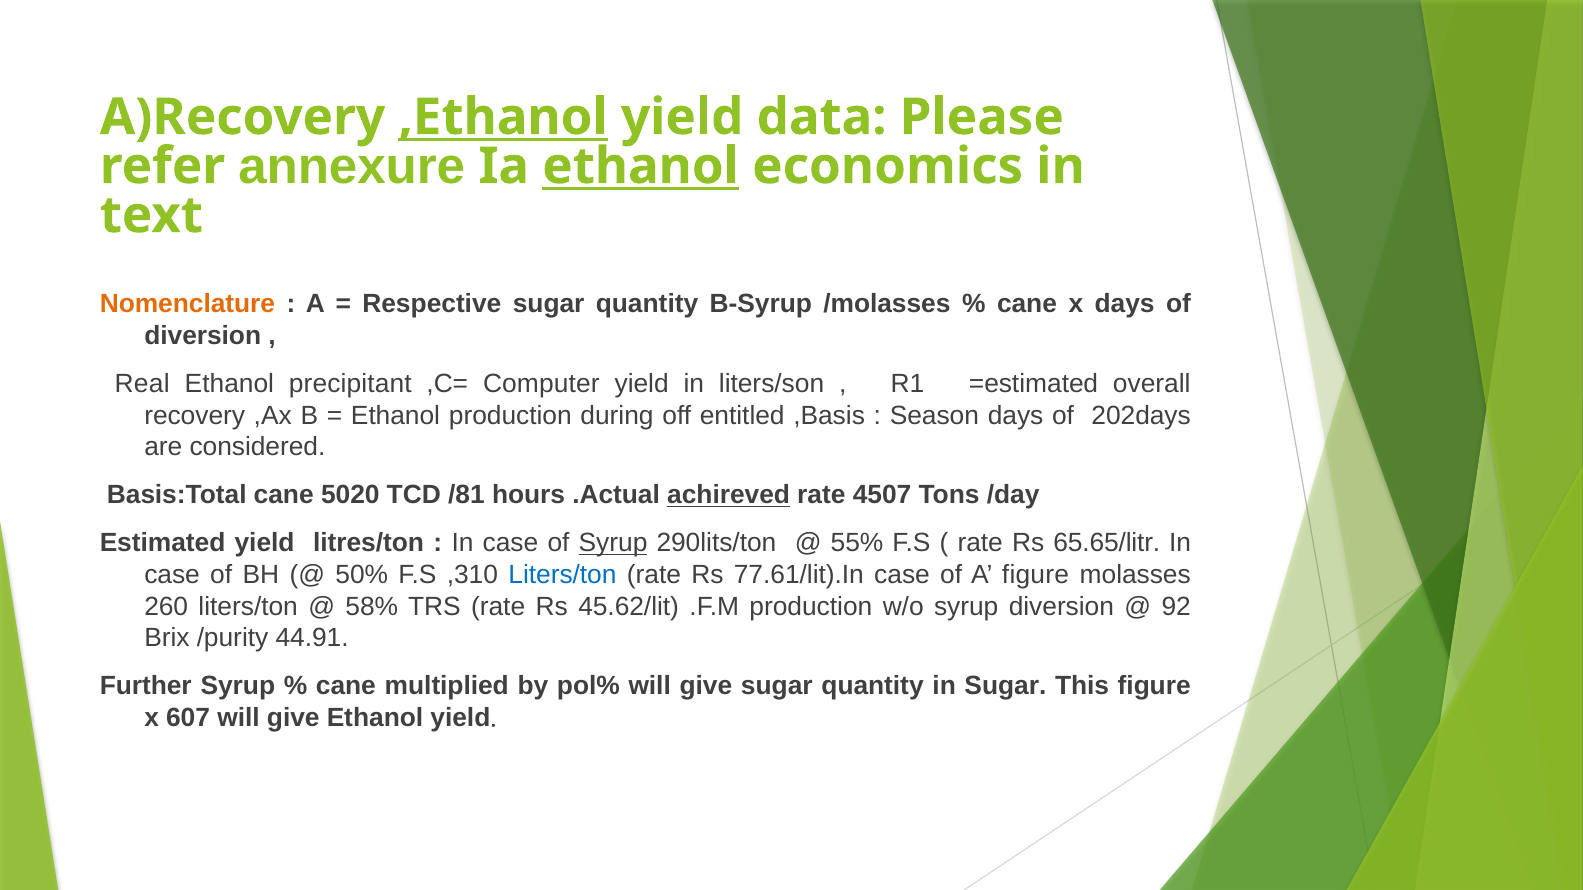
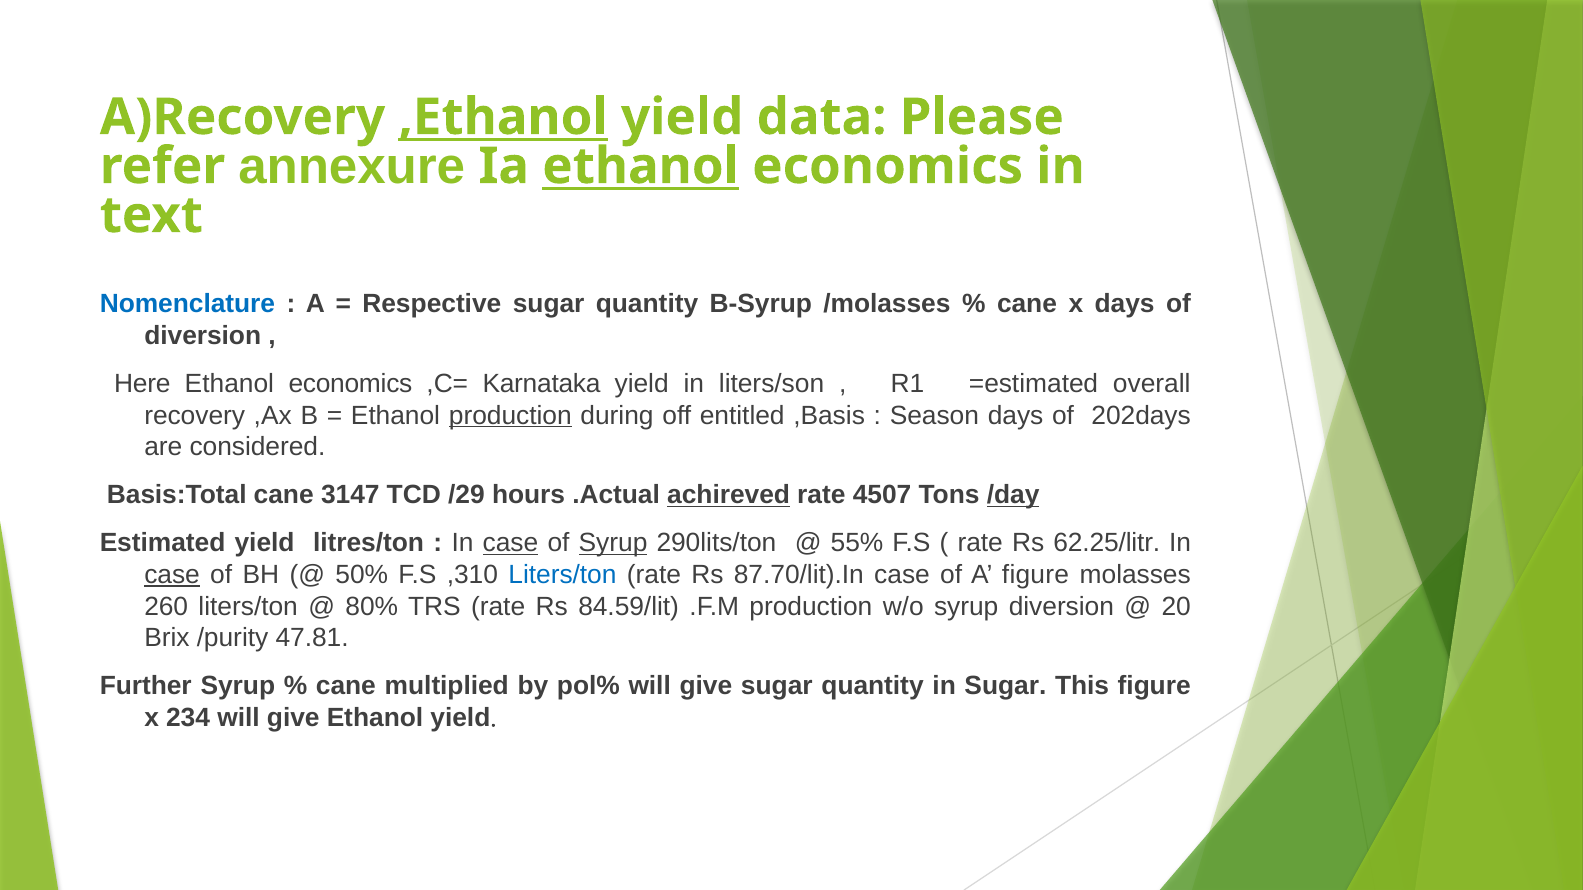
Nomenclature colour: orange -> blue
Real: Real -> Here
precipitant at (350, 384): precipitant -> economics
Computer: Computer -> Karnataka
production at (510, 416) underline: none -> present
5020: 5020 -> 3147
/81: /81 -> /29
/day underline: none -> present
case at (510, 544) underline: none -> present
65.65/litr: 65.65/litr -> 62.25/litr
case at (172, 575) underline: none -> present
77.61/lit).In: 77.61/lit).In -> 87.70/lit).In
58%: 58% -> 80%
45.62/lit: 45.62/lit -> 84.59/lit
92: 92 -> 20
44.91: 44.91 -> 47.81
607: 607 -> 234
